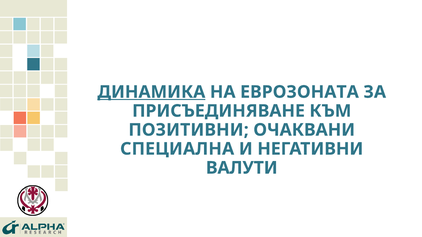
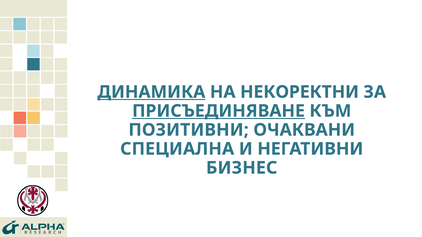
ЕВРОЗОНАТА: ЕВРОЗОНАТА -> НЕКОРЕКТНИ
ПРИСЪЕДИНЯВАНЕ underline: none -> present
ВАЛУТИ: ВАЛУТИ -> БИЗНЕС
